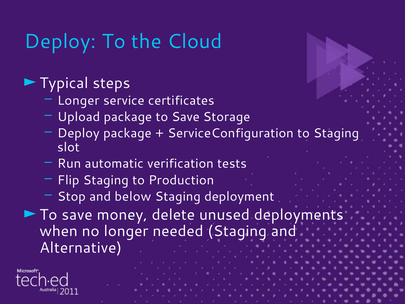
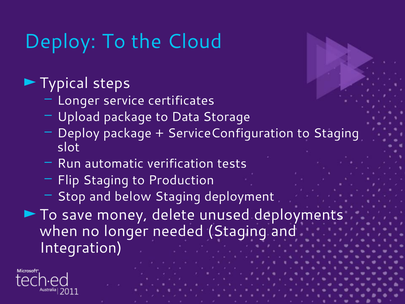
package to Save: Save -> Data
Alternative: Alternative -> Integration
